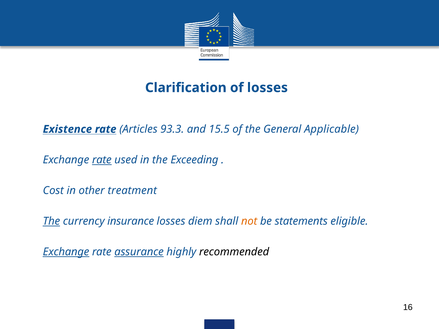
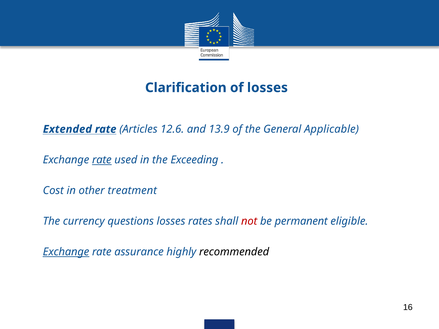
Existence: Existence -> Extended
93.3: 93.3 -> 12.6
15.5: 15.5 -> 13.9
The at (51, 221) underline: present -> none
insurance: insurance -> questions
diem: diem -> rates
not colour: orange -> red
statements: statements -> permanent
assurance underline: present -> none
